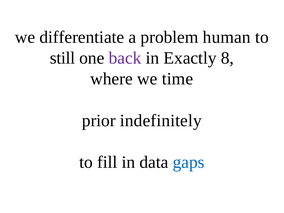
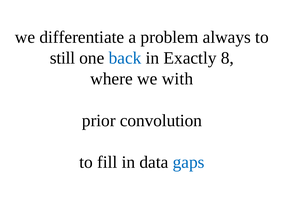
human: human -> always
back colour: purple -> blue
time: time -> with
indefinitely: indefinitely -> convolution
